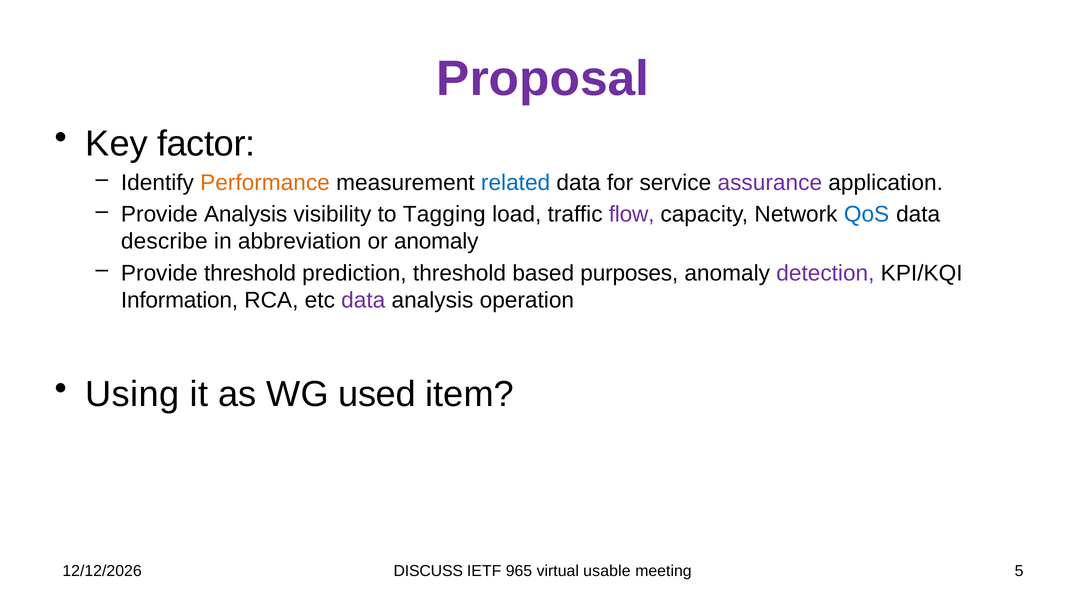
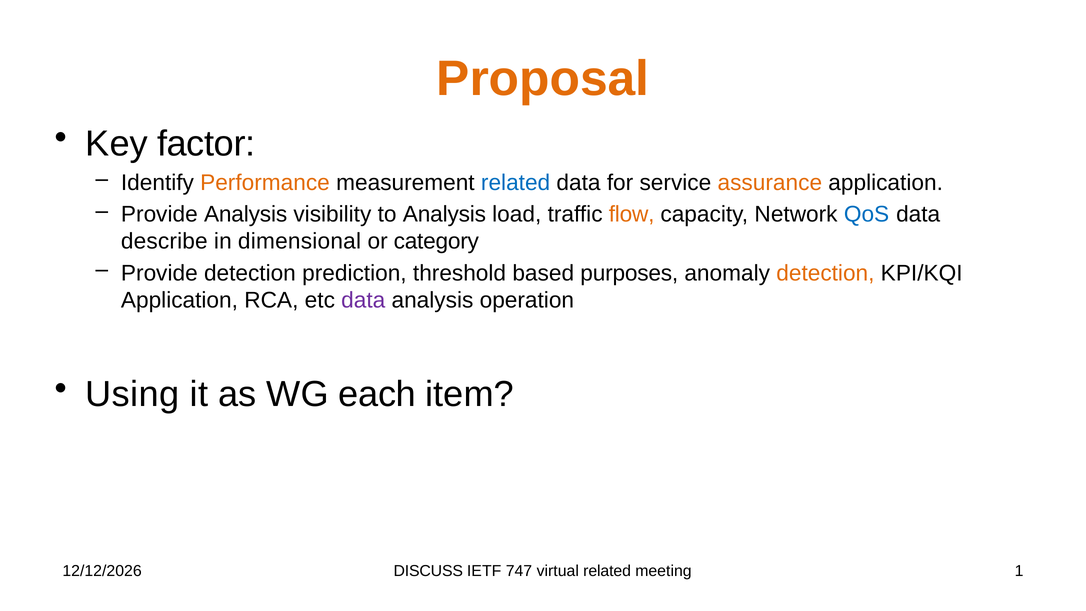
Proposal colour: purple -> orange
assurance colour: purple -> orange
to Tagging: Tagging -> Analysis
flow colour: purple -> orange
abbreviation: abbreviation -> dimensional
or anomaly: anomaly -> category
Provide threshold: threshold -> detection
detection at (825, 273) colour: purple -> orange
Information at (180, 300): Information -> Application
used: used -> each
965: 965 -> 747
virtual usable: usable -> related
5: 5 -> 1
